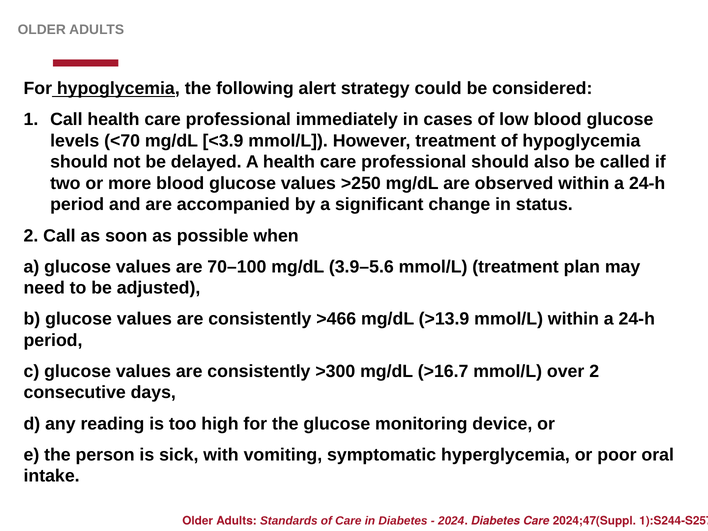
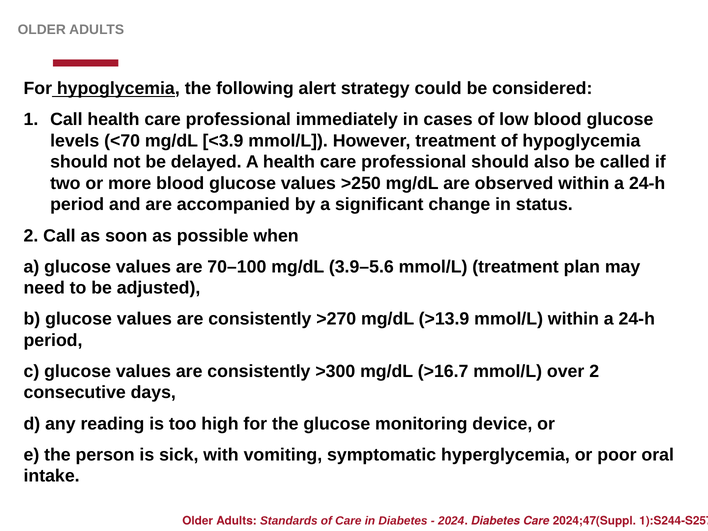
>466: >466 -> >270
